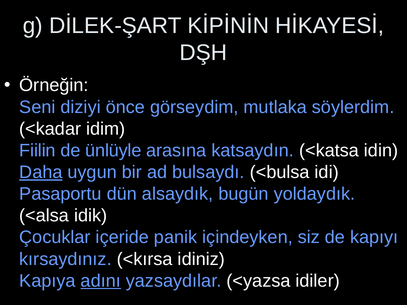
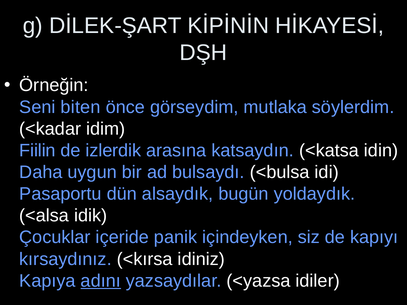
diziyi: diziyi -> biten
ünlüyle: ünlüyle -> izlerdik
Daha underline: present -> none
